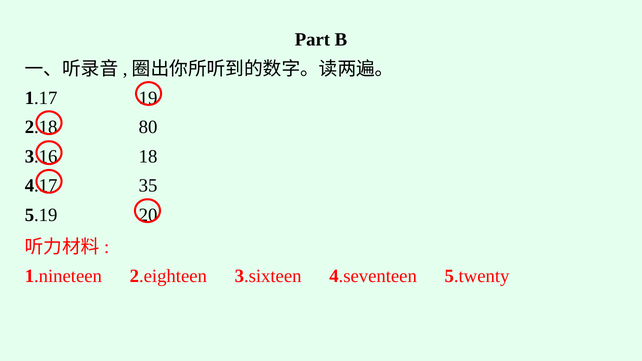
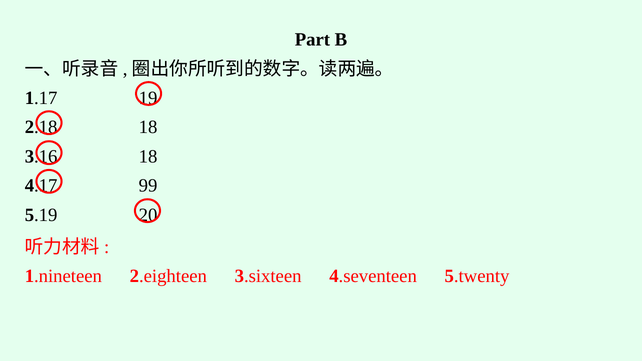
80 at (148, 127): 80 -> 18
35: 35 -> 99
